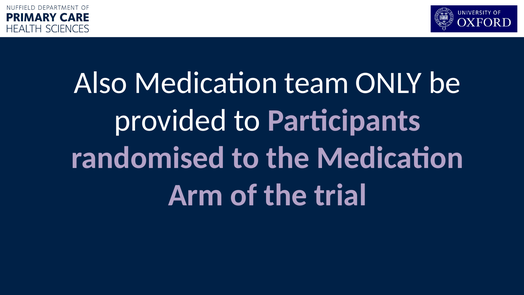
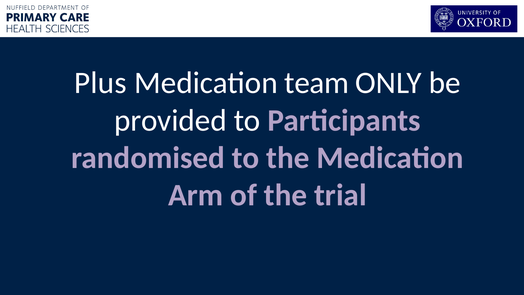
Also: Also -> Plus
